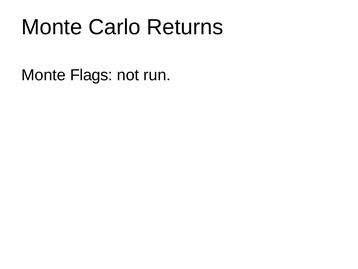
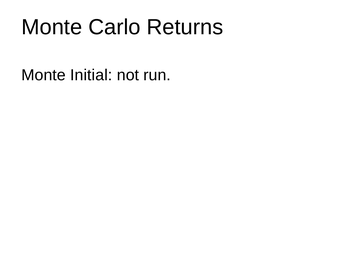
Flags: Flags -> Initial
